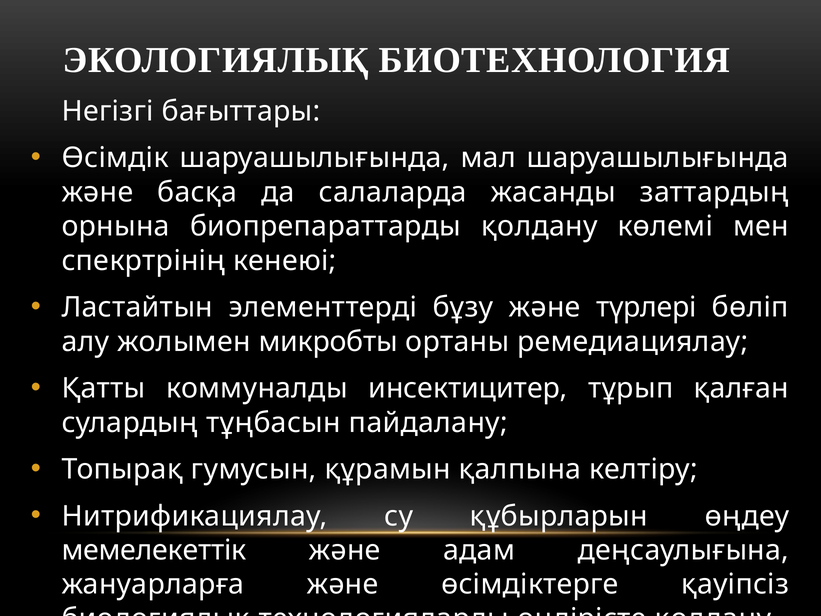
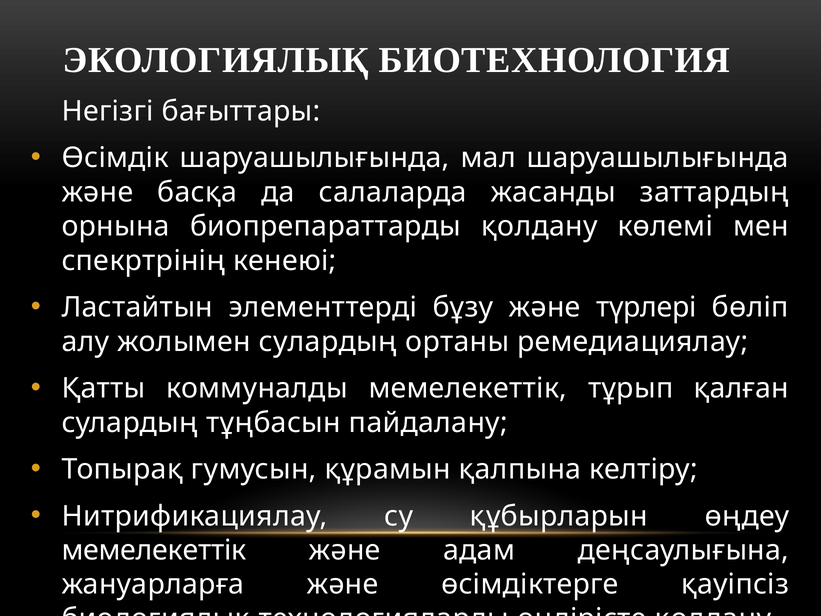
жолымен микробты: микробты -> сулардың
коммуналды инсектицитер: инсектицитер -> мемелекеттік
